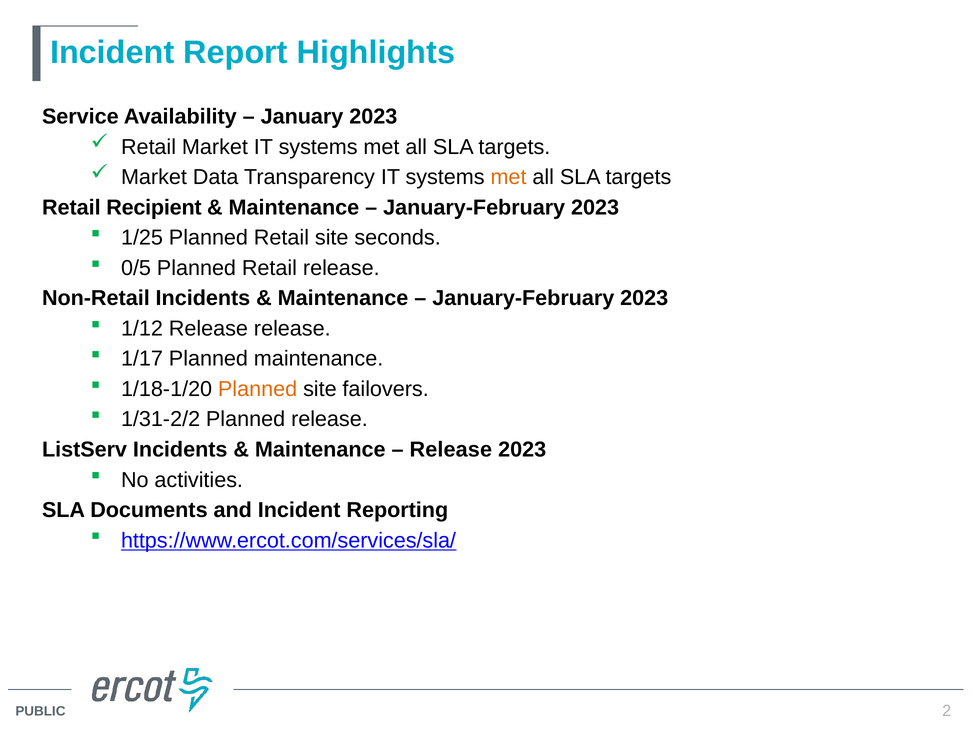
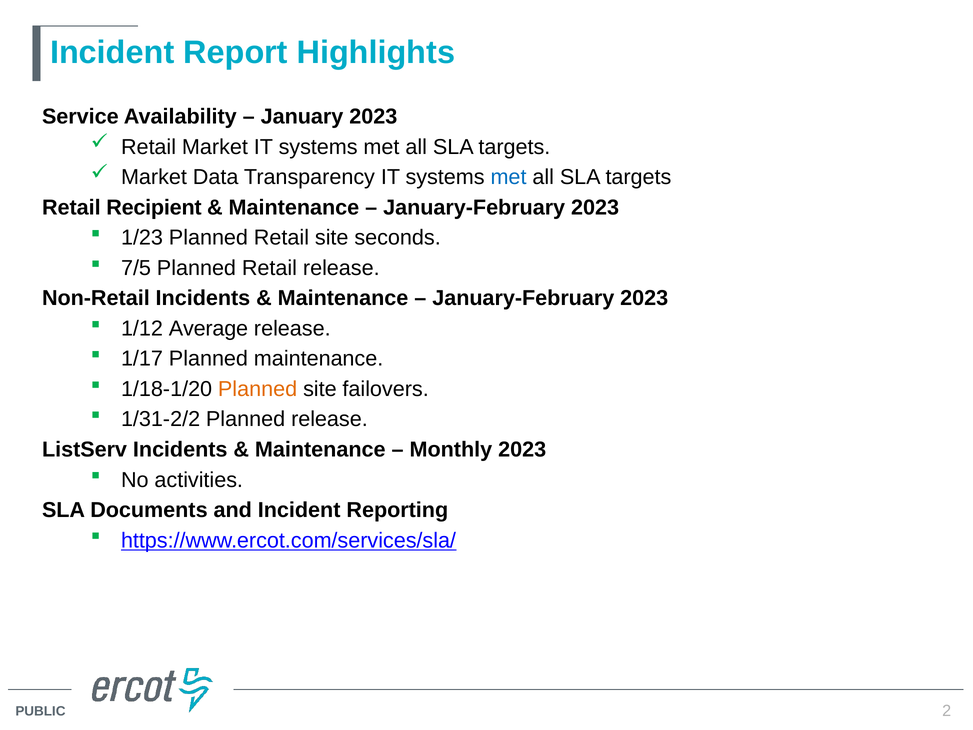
met at (508, 177) colour: orange -> blue
1/25: 1/25 -> 1/23
0/5: 0/5 -> 7/5
1/12 Release: Release -> Average
Release at (451, 449): Release -> Monthly
